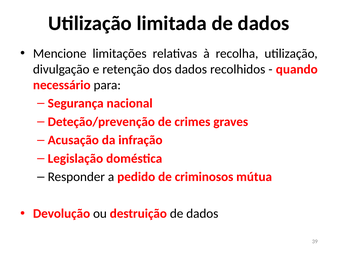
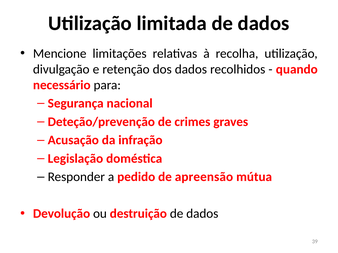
criminosos: criminosos -> apreensão
